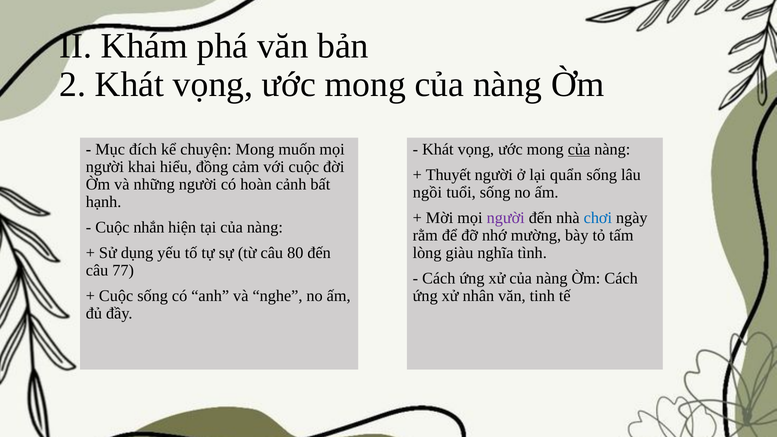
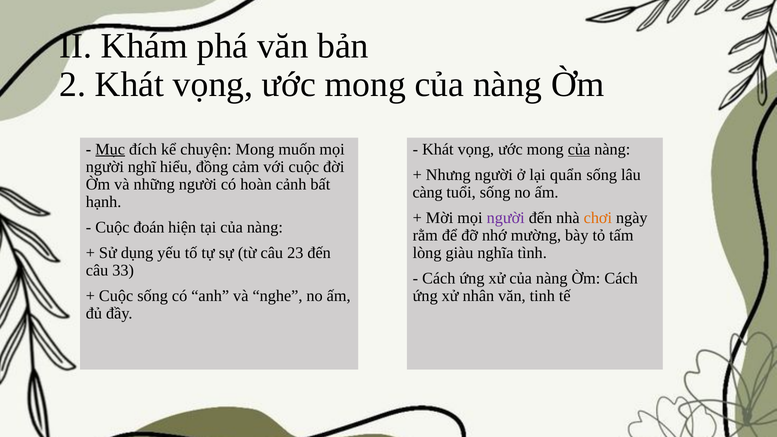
Mục underline: none -> present
khai: khai -> nghĩ
Thuyết: Thuyết -> Nhưng
ngồi: ngồi -> càng
chơi colour: blue -> orange
nhắn: nhắn -> đoán
80: 80 -> 23
77: 77 -> 33
